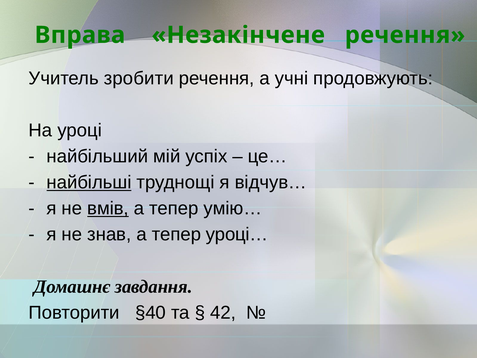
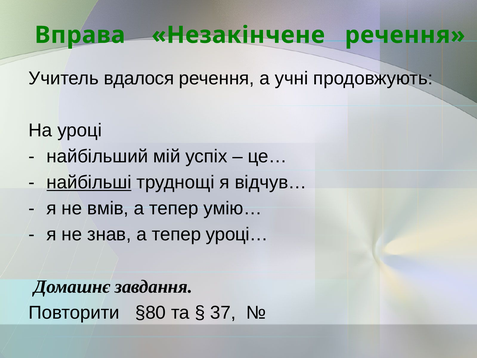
зробити: зробити -> вдалося
вмів underline: present -> none
§40: §40 -> §80
42: 42 -> 37
